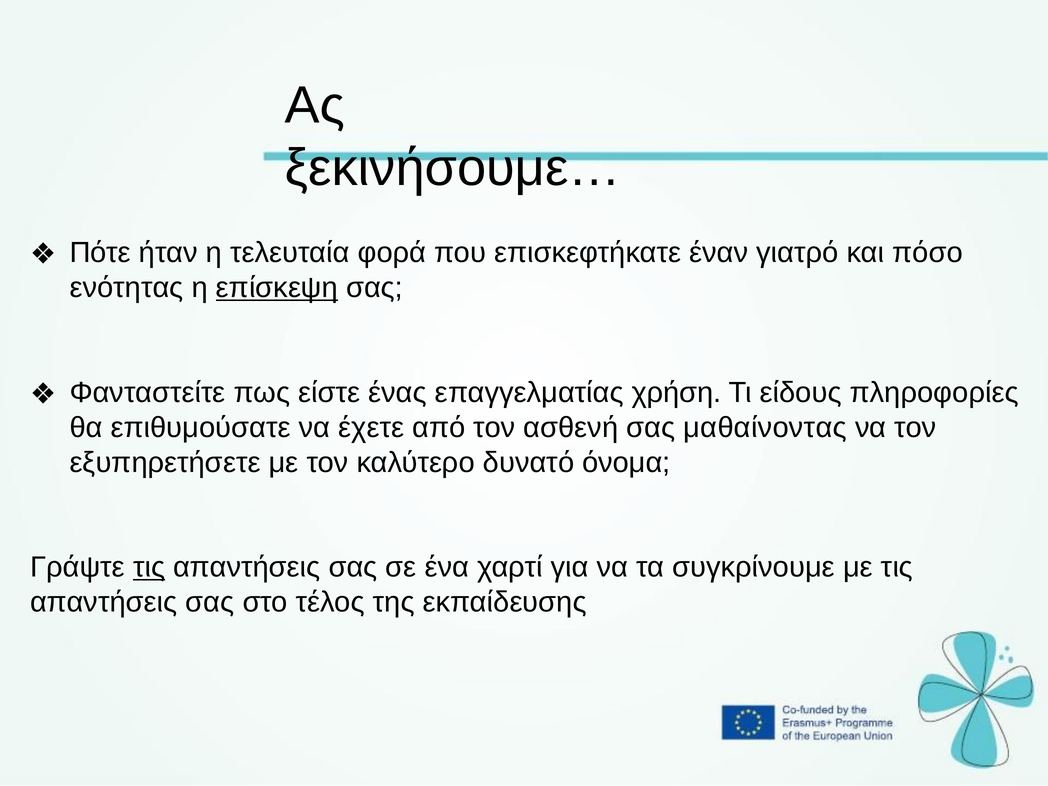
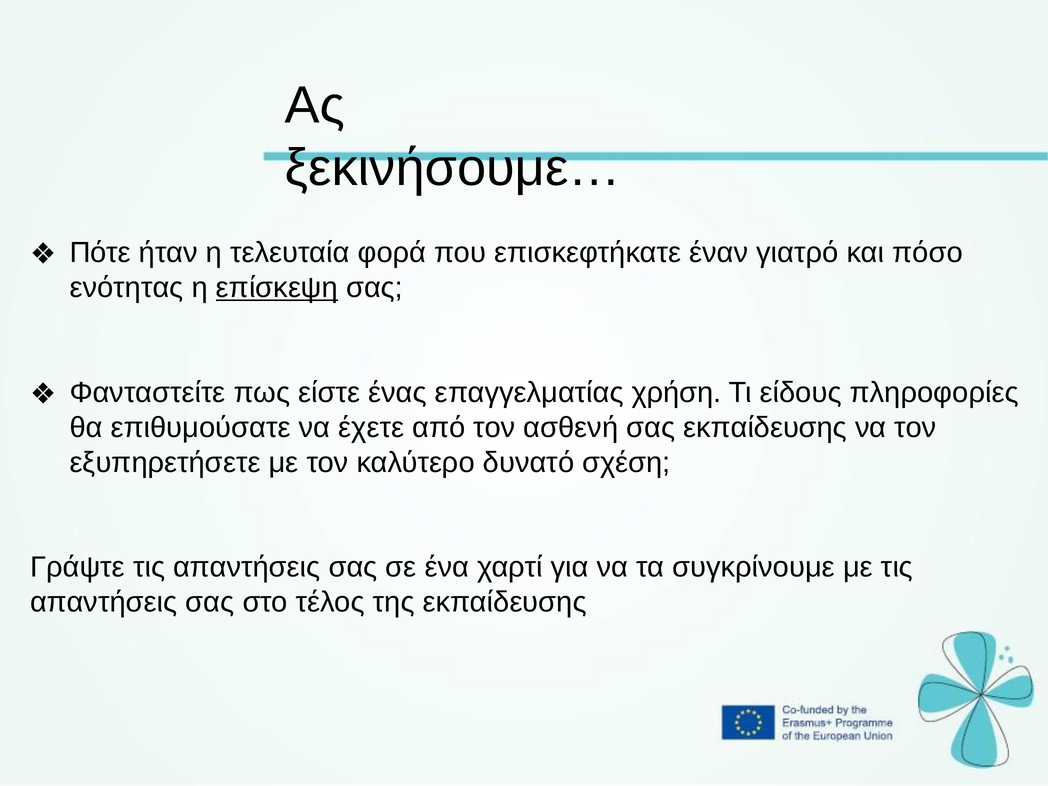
σας μαθαίνοντας: μαθαίνοντας -> εκπαίδευσης
όνομα: όνομα -> σχέση
τις at (149, 567) underline: present -> none
